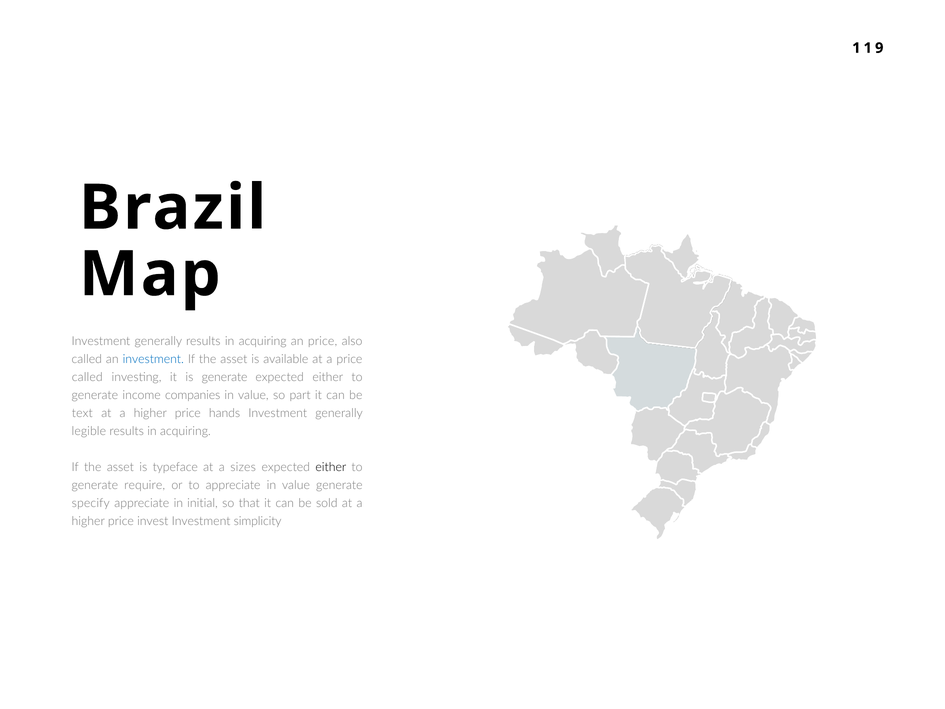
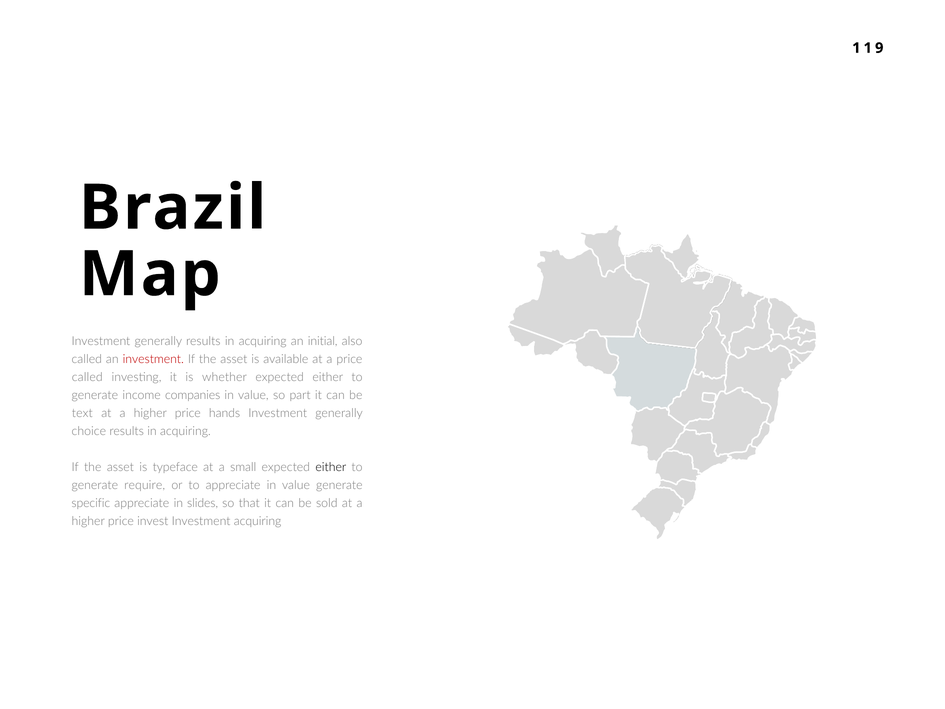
an price: price -> initial
investment at (153, 359) colour: blue -> red
is generate: generate -> whether
legible: legible -> choice
sizes: sizes -> small
specify: specify -> specific
initial: initial -> slides
Investment simplicity: simplicity -> acquiring
